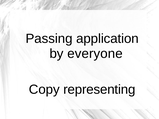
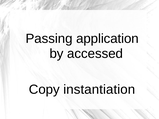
everyone: everyone -> accessed
representing: representing -> instantiation
